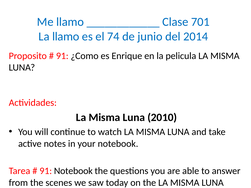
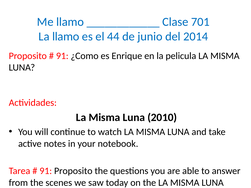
74: 74 -> 44
91 Notebook: Notebook -> Proposito
